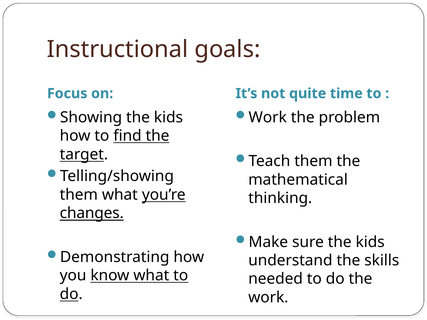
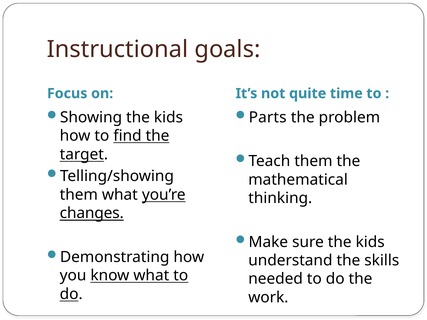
Work at (268, 117): Work -> Parts
